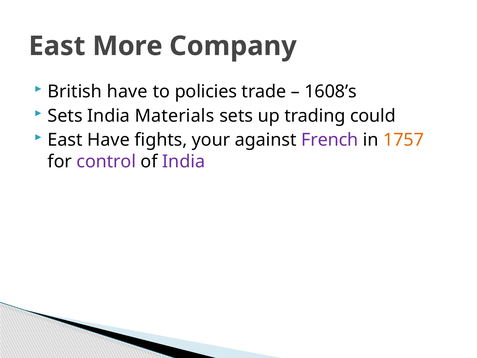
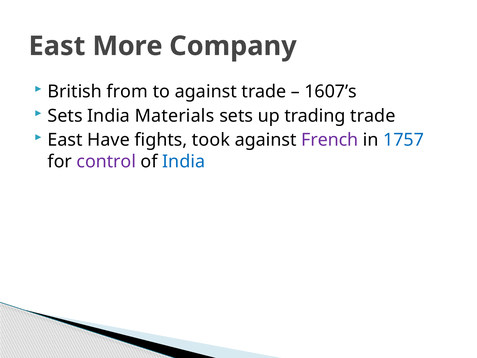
British have: have -> from
to policies: policies -> against
1608’s: 1608’s -> 1607’s
trading could: could -> trade
your: your -> took
1757 colour: orange -> blue
India at (184, 161) colour: purple -> blue
